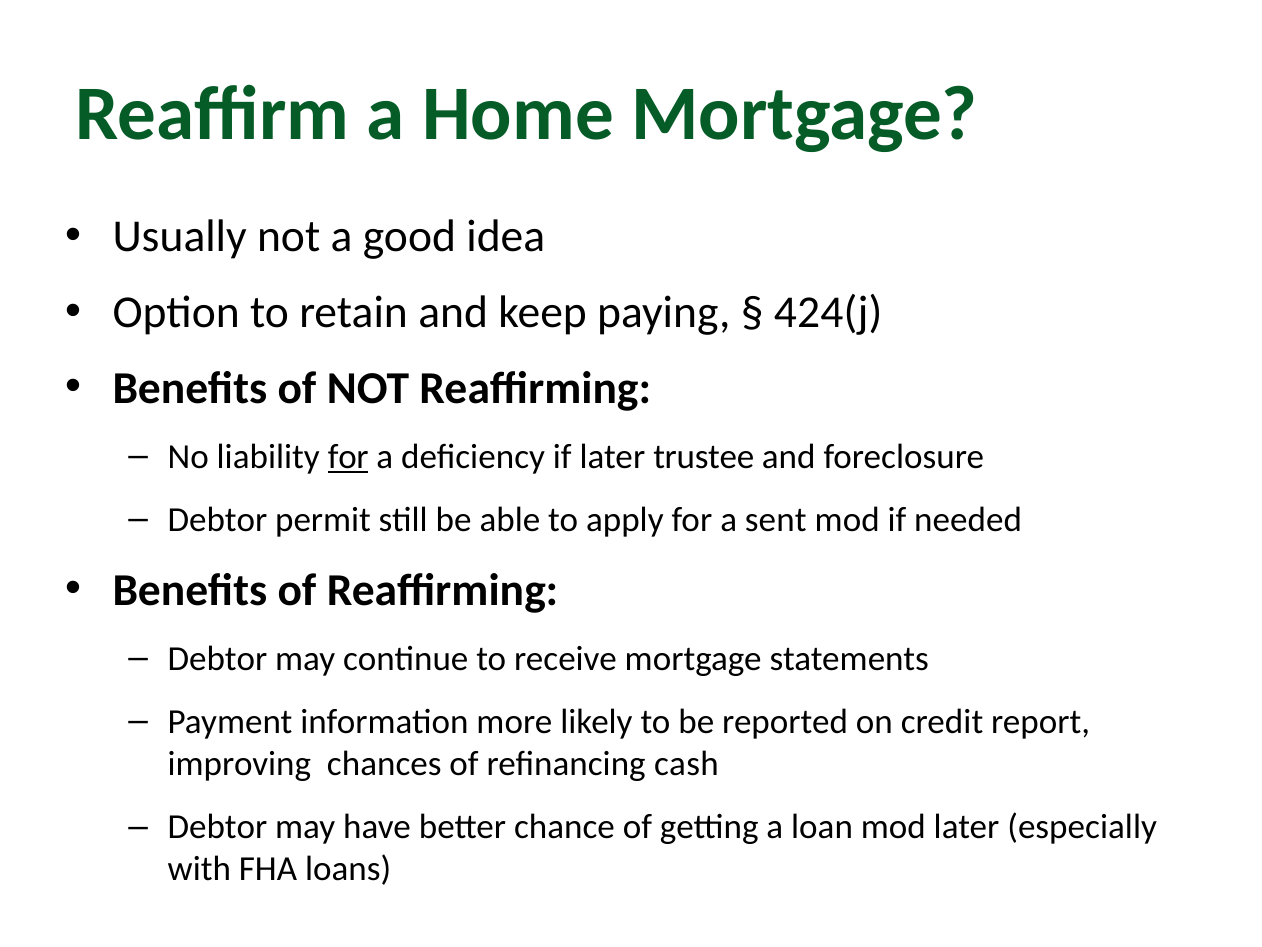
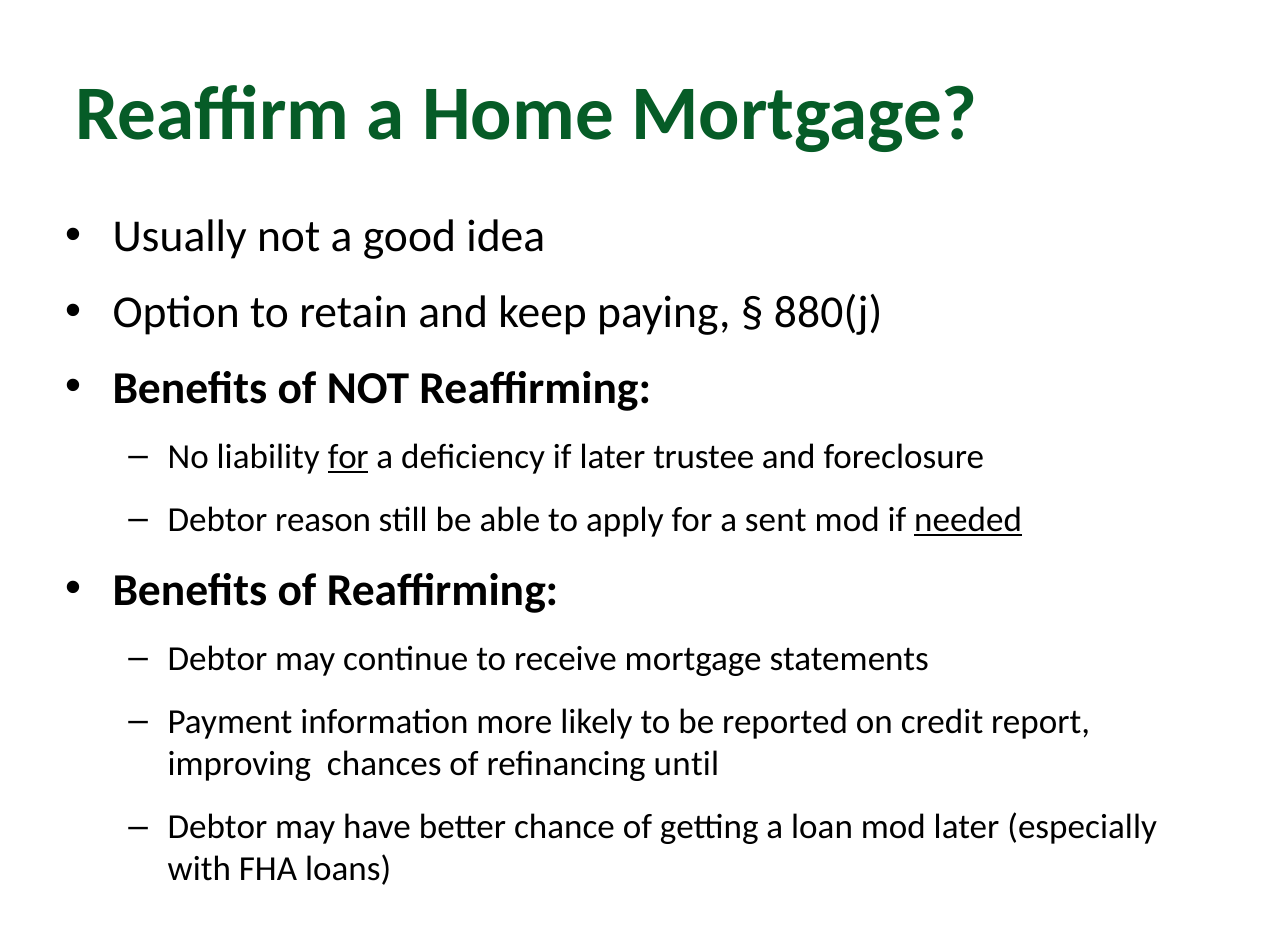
424(j: 424(j -> 880(j
permit: permit -> reason
needed underline: none -> present
cash: cash -> until
